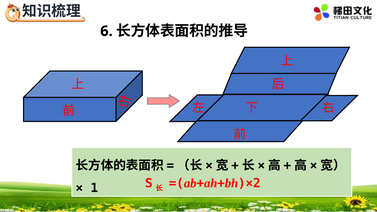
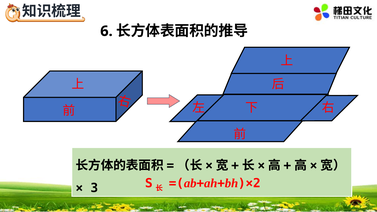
1: 1 -> 3
